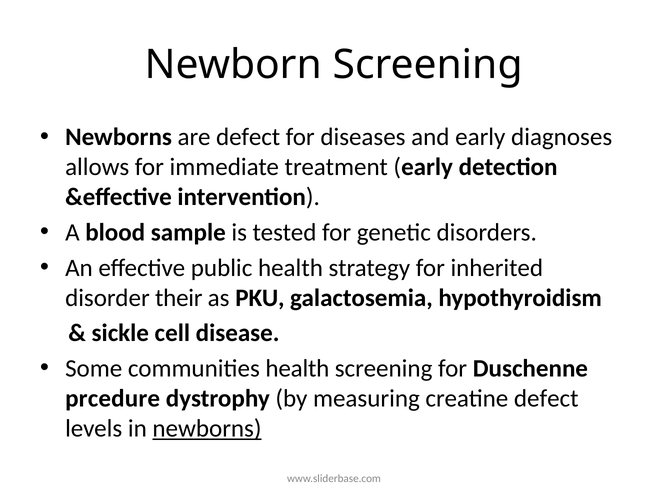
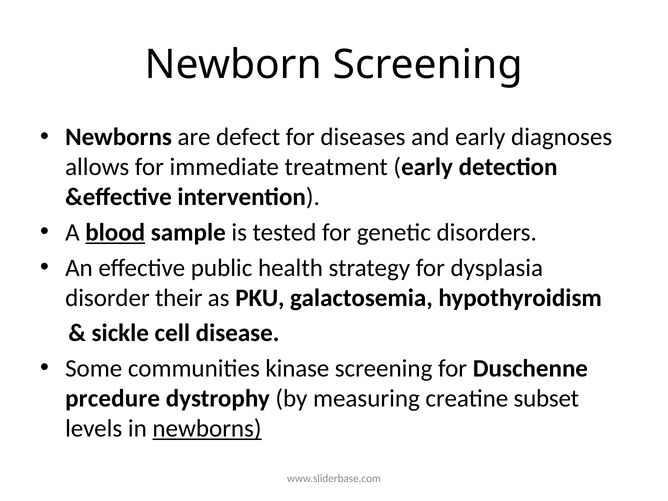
blood underline: none -> present
inherited: inherited -> dysplasia
communities health: health -> kinase
creatine defect: defect -> subset
